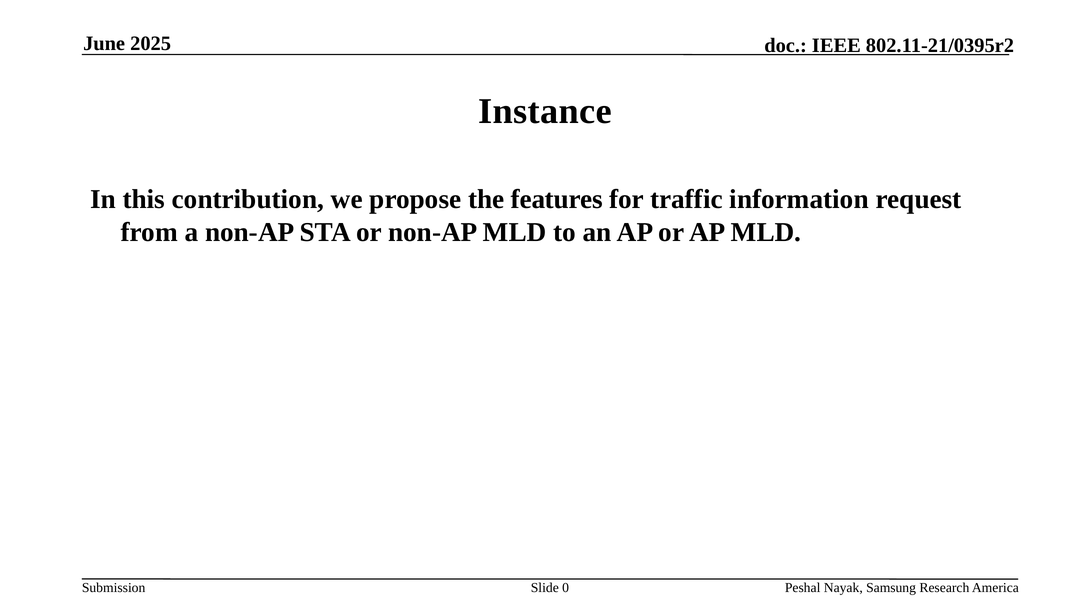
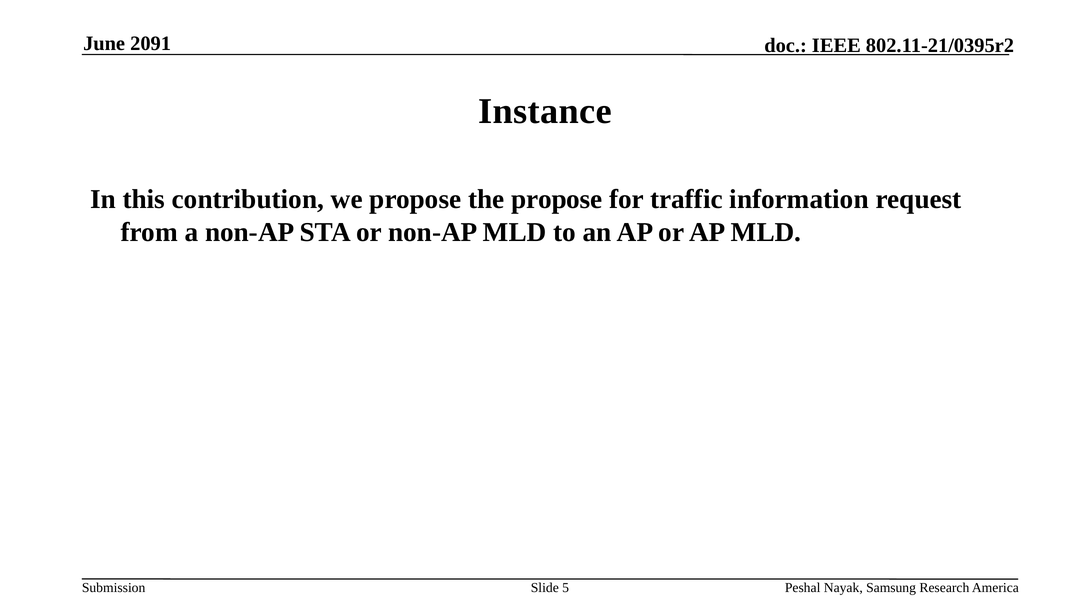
2025: 2025 -> 2091
the features: features -> propose
0: 0 -> 5
